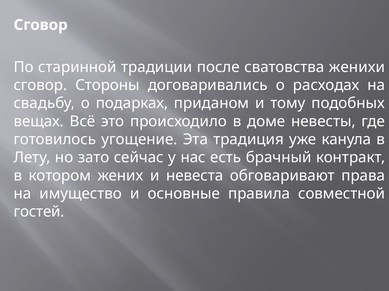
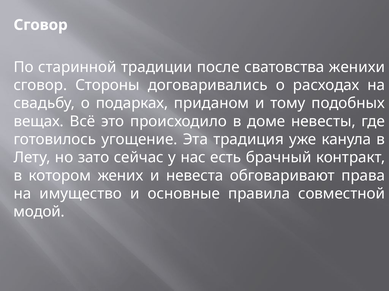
гостей: гостей -> модой
